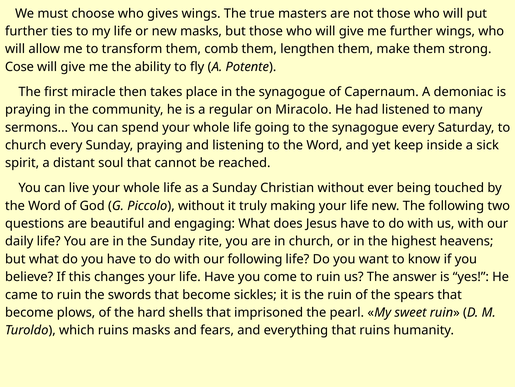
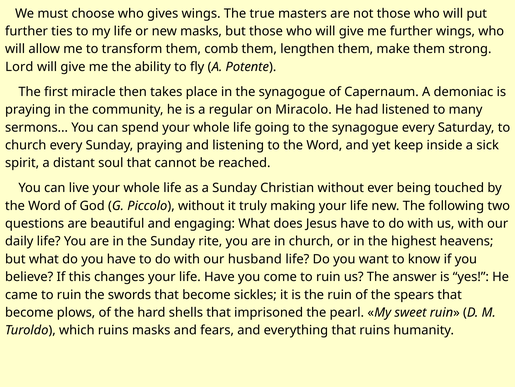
Cose: Cose -> Lord
our following: following -> husband
